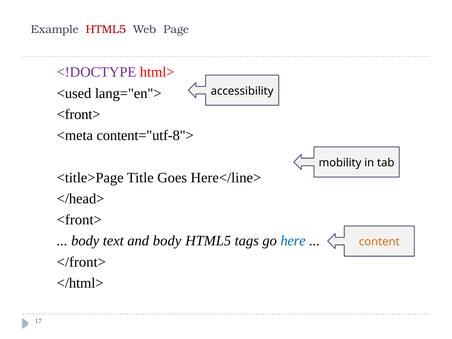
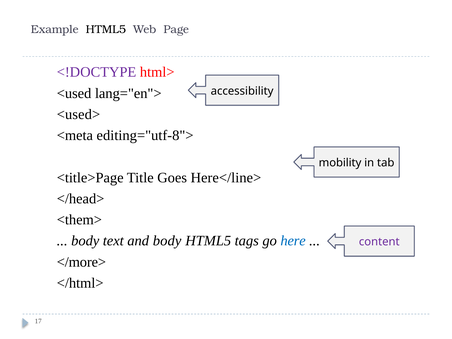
HTML5 at (106, 30) colour: red -> black
<front> at (79, 114): <front> -> <used>
content="utf-8">: content="utf-8"> -> editing="utf-8">
<front> at (79, 220): <front> -> <them>
content colour: orange -> purple
</front>: </front> -> </more>
